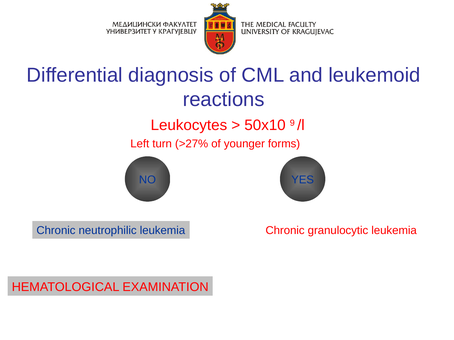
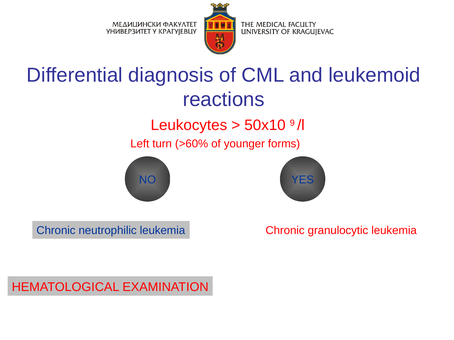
>27%: >27% -> >60%
